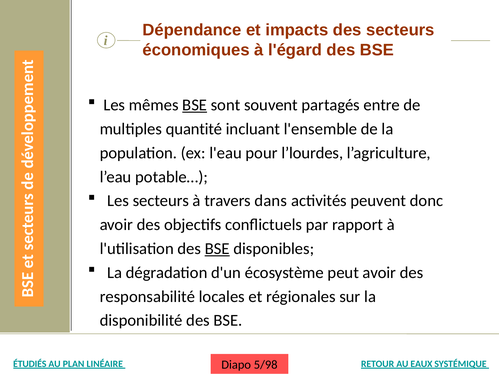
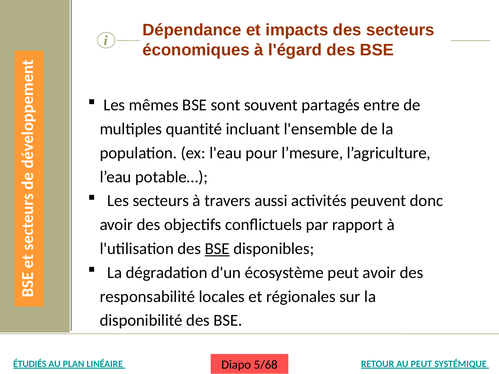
BSE at (195, 105) underline: present -> none
l’lourdes: l’lourdes -> l’mesure
dans: dans -> aussi
5/98: 5/98 -> 5/68
AU EAUX: EAUX -> PEUT
